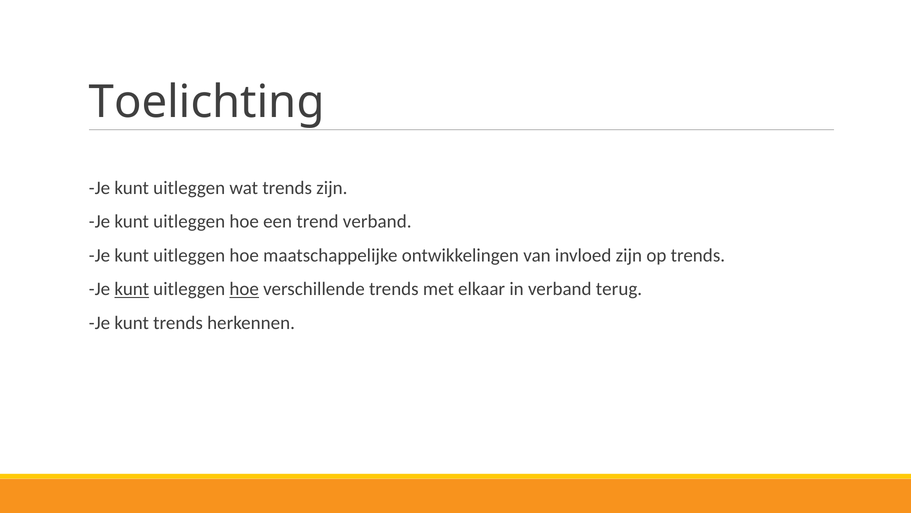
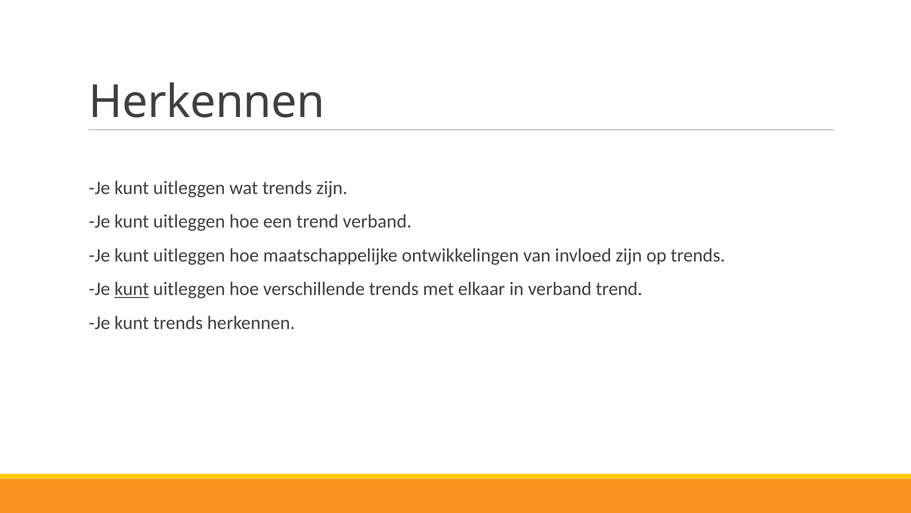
Toelichting at (207, 102): Toelichting -> Herkennen
hoe at (244, 289) underline: present -> none
verband terug: terug -> trend
